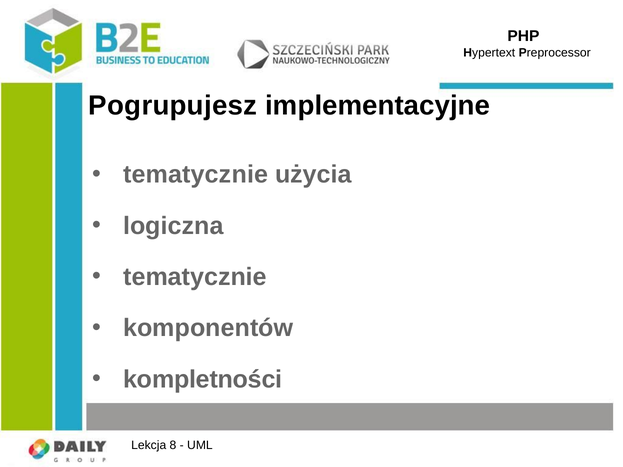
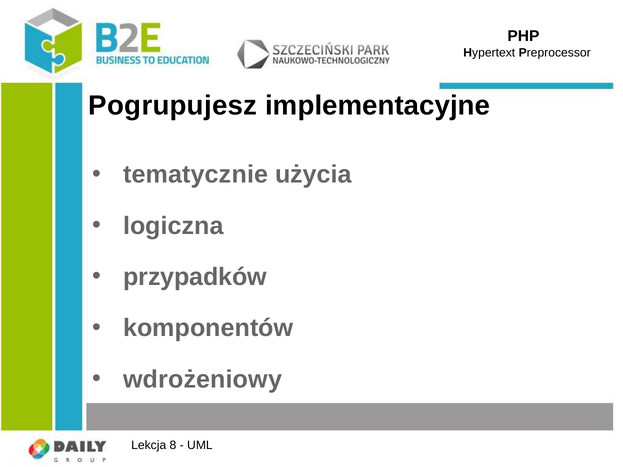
tematycznie at (195, 277): tematycznie -> przypadków
kompletności: kompletności -> wdrożeniowy
